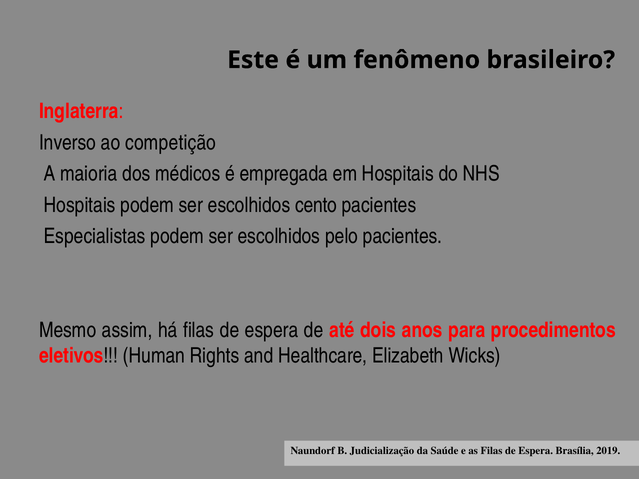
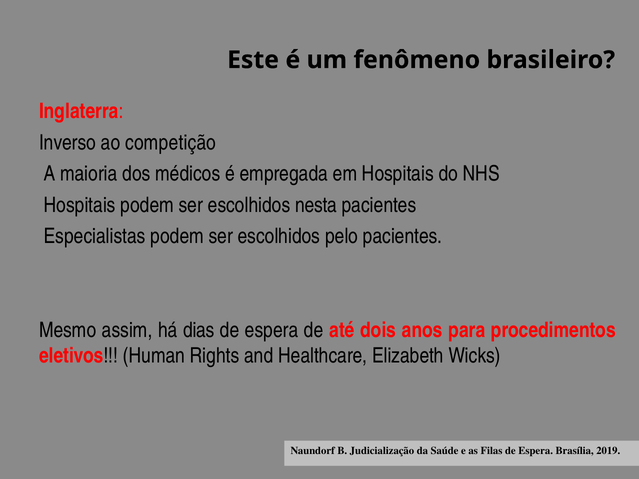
cento: cento -> nesta
há filas: filas -> dias
